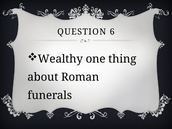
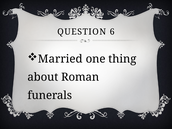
Wealthy: Wealthy -> Married
